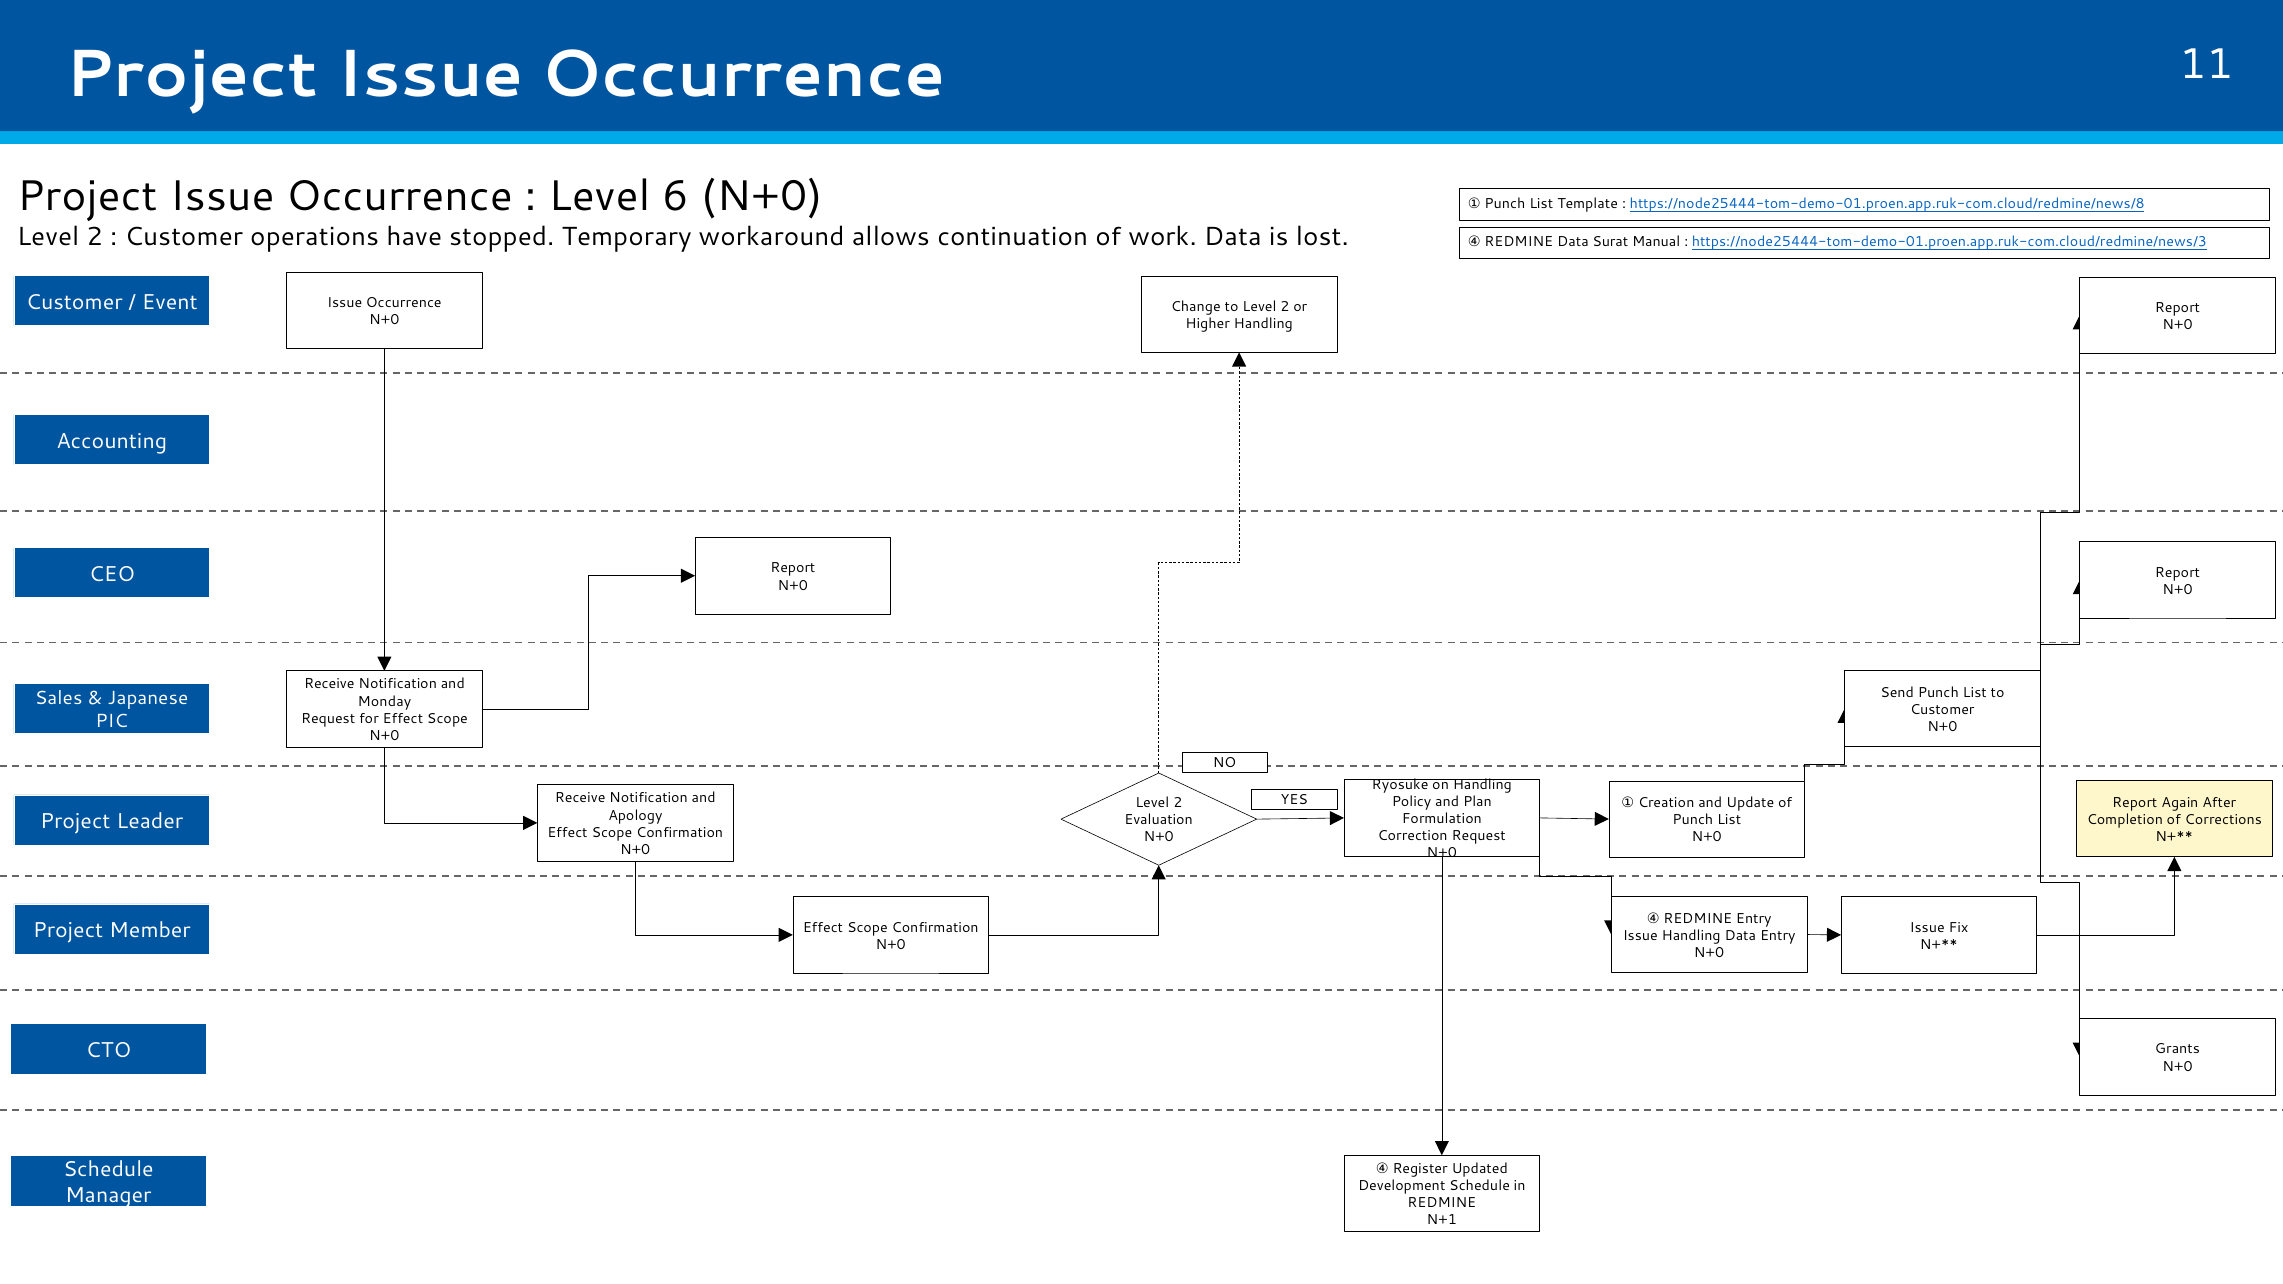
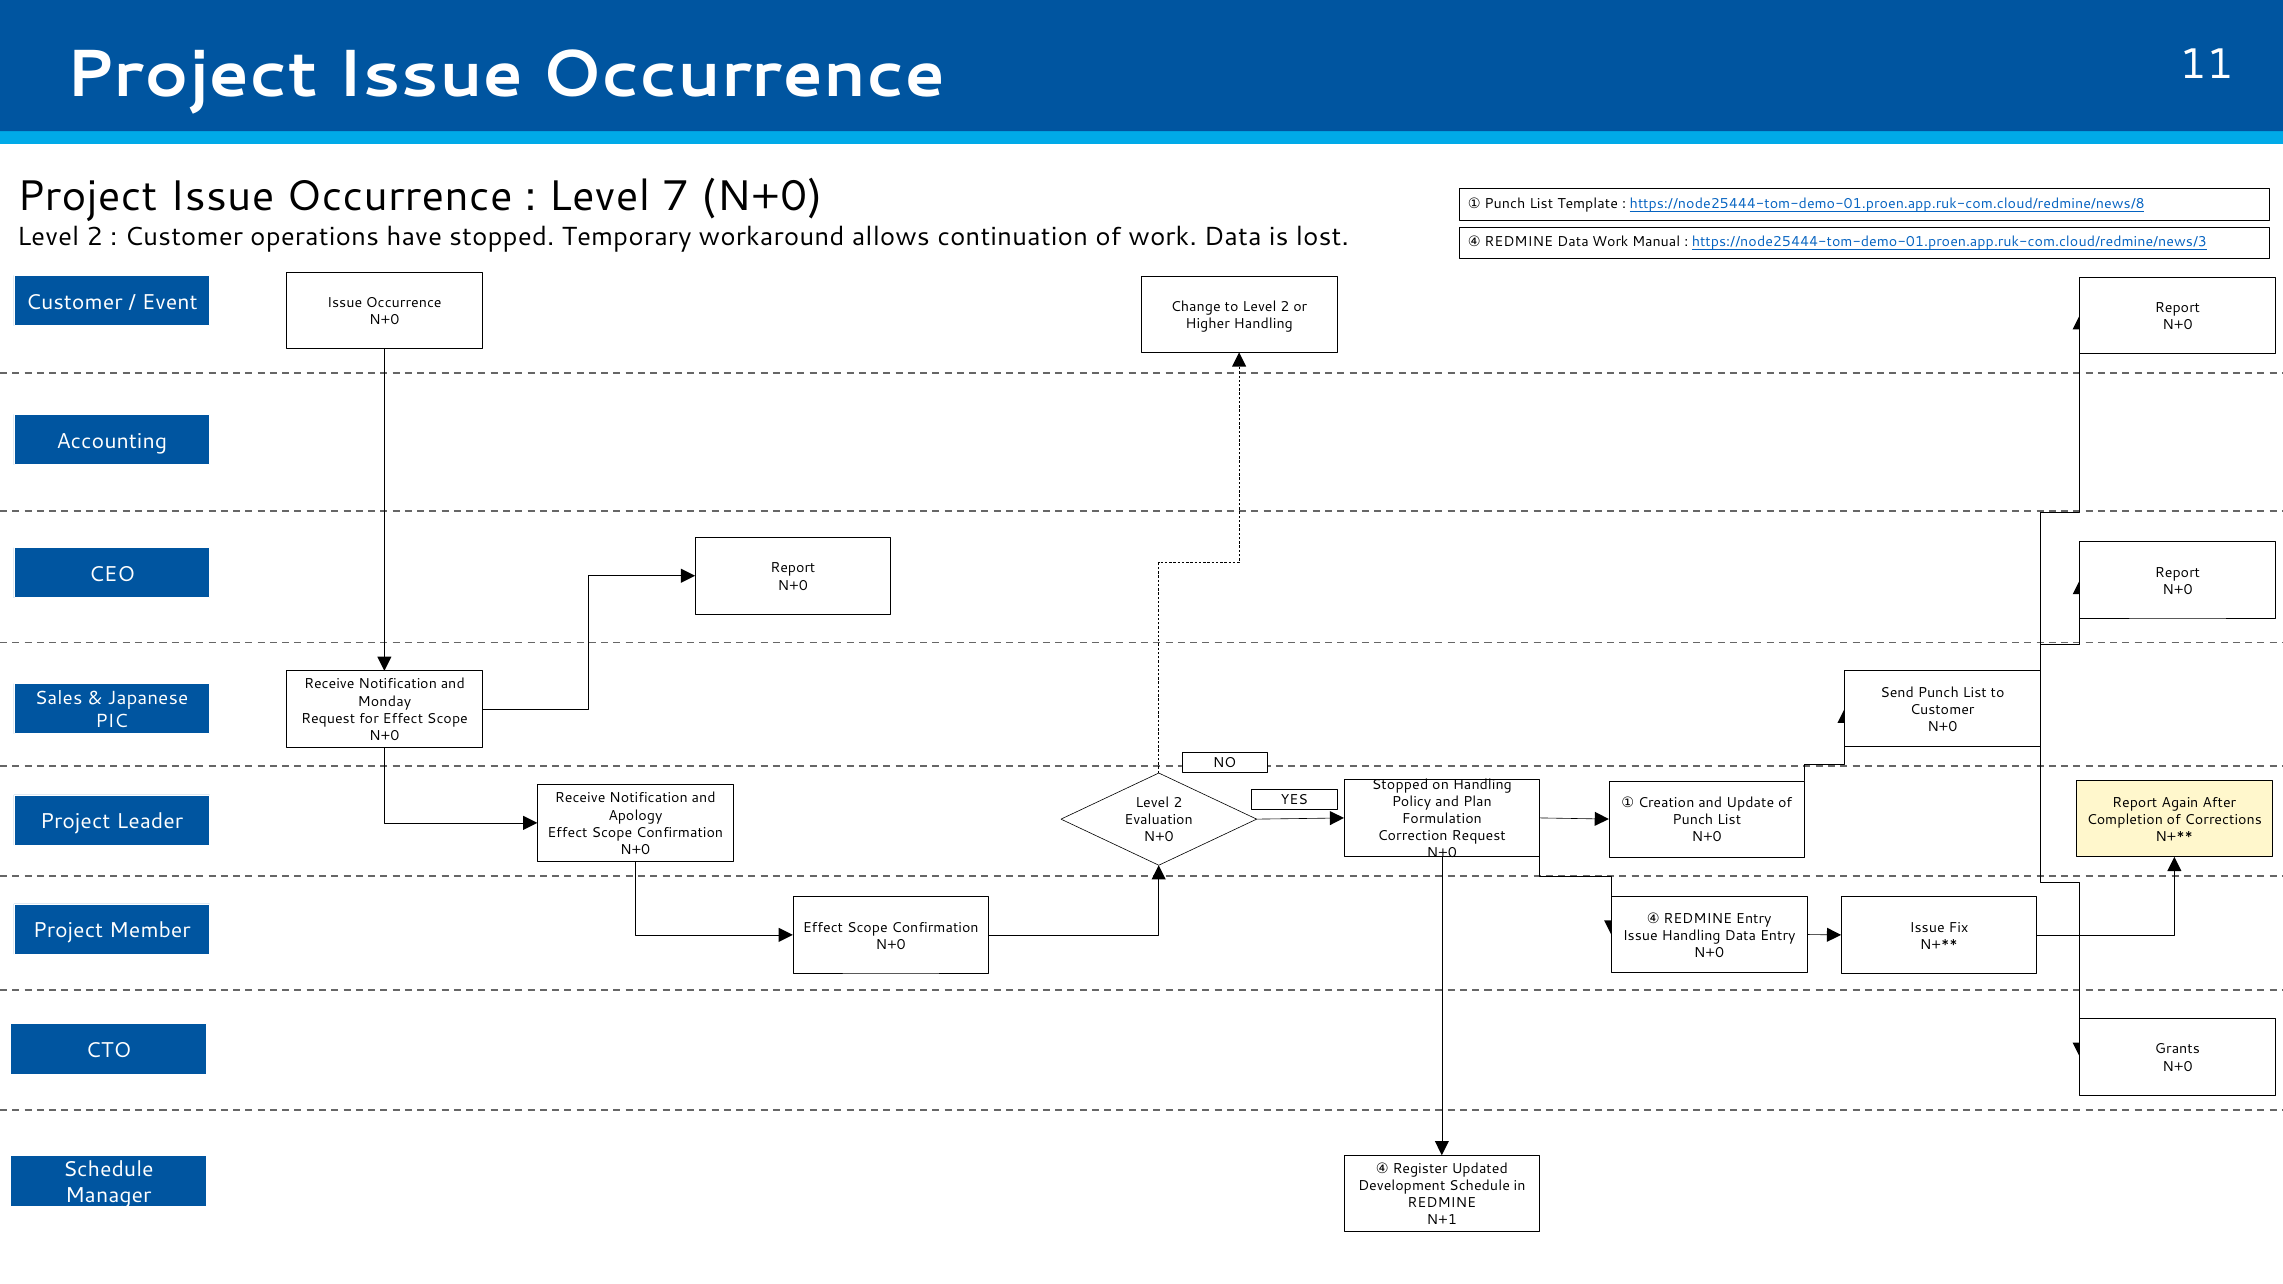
6: 6 -> 7
Data Surat: Surat -> Work
Ryosuke at (1400, 785): Ryosuke -> Stopped
